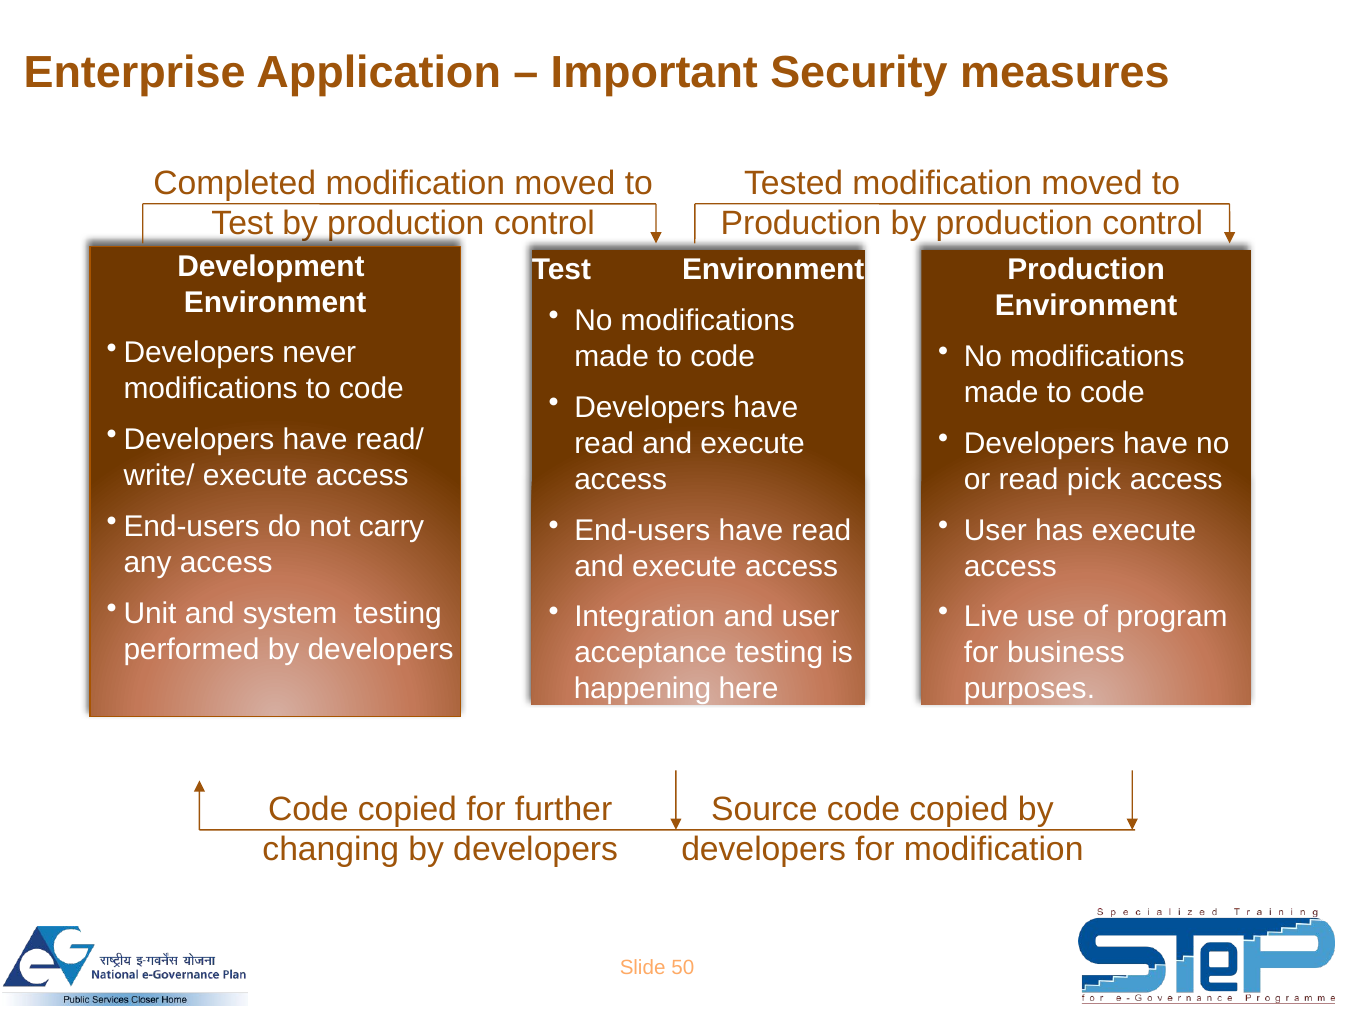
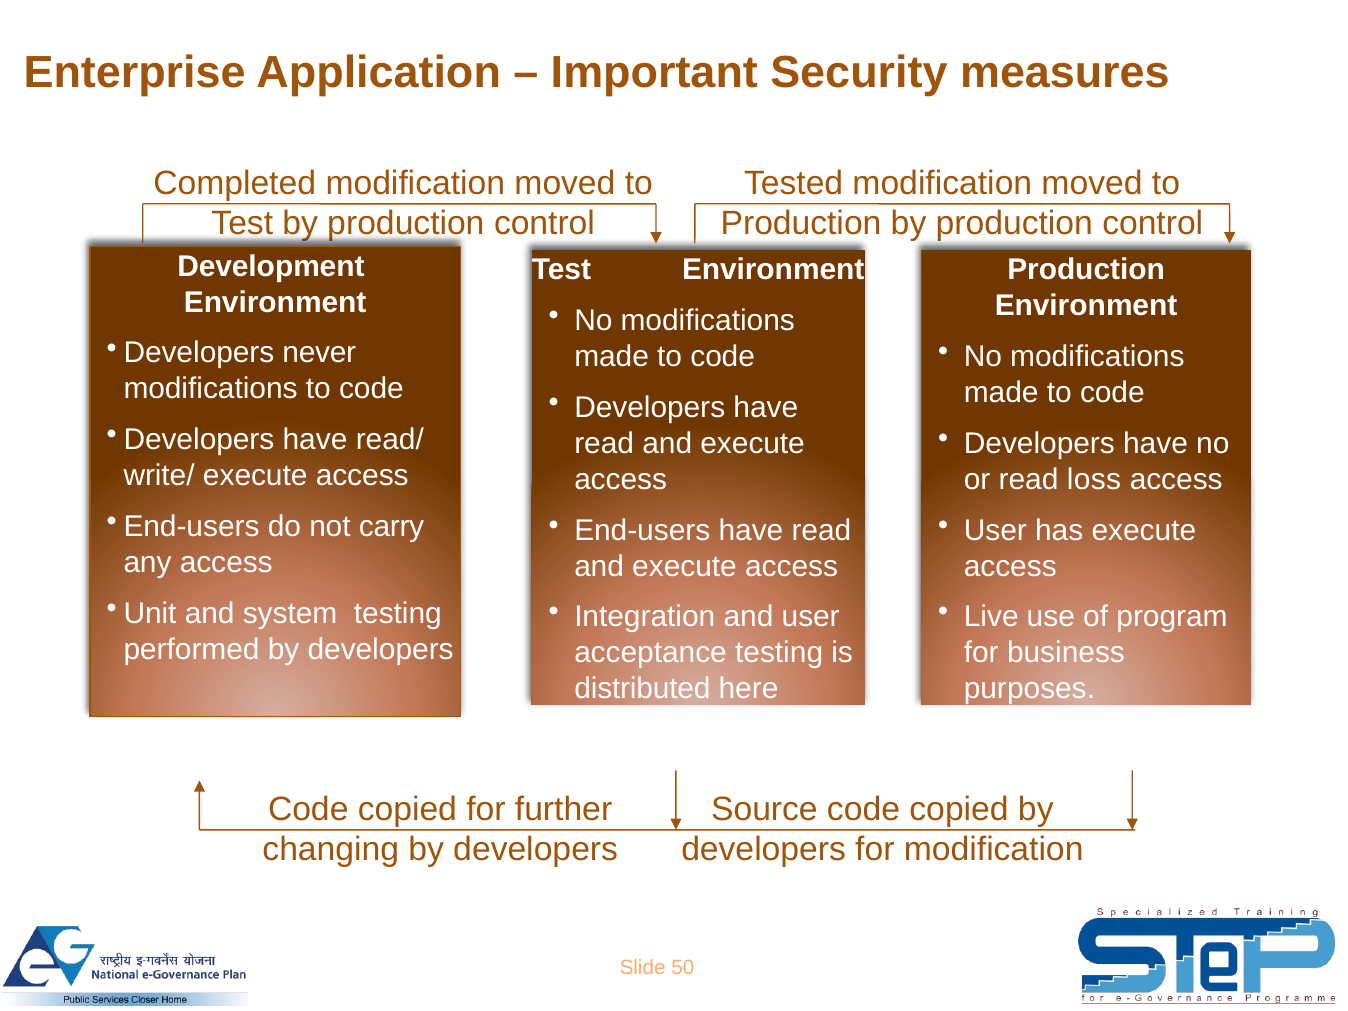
pick: pick -> loss
happening: happening -> distributed
